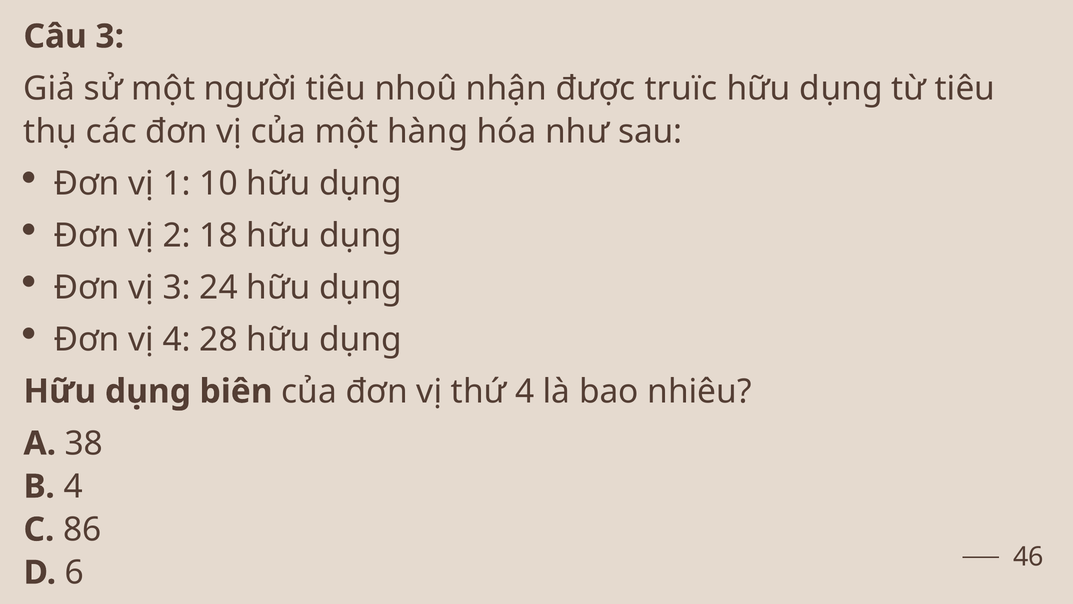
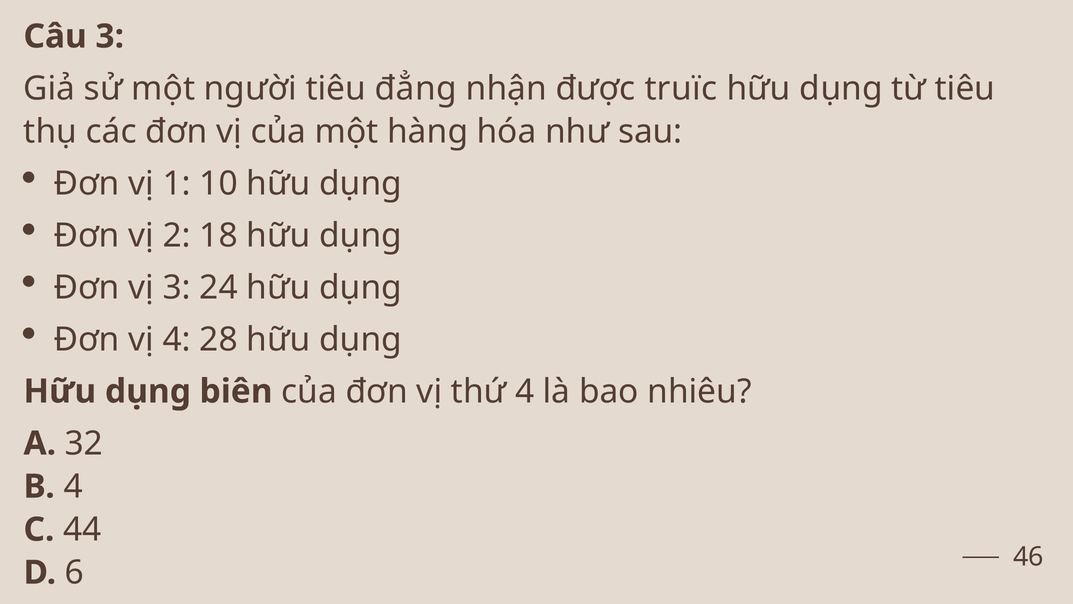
nhoû: nhoû -> đẳng
38: 38 -> 32
86: 86 -> 44
